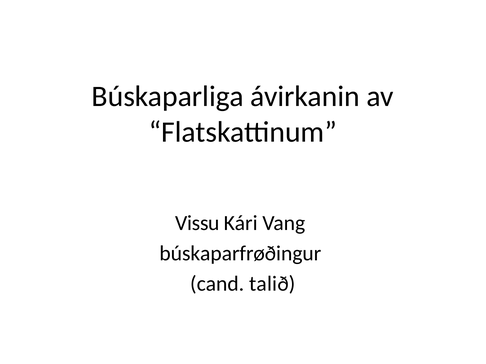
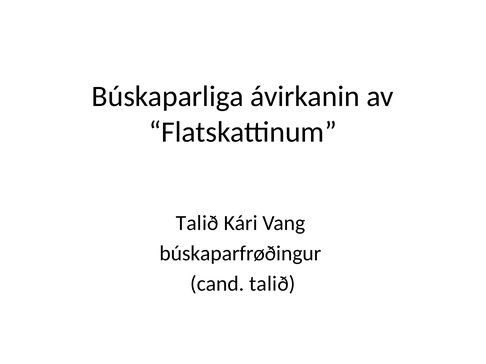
Vissu at (197, 223): Vissu -> Talið
